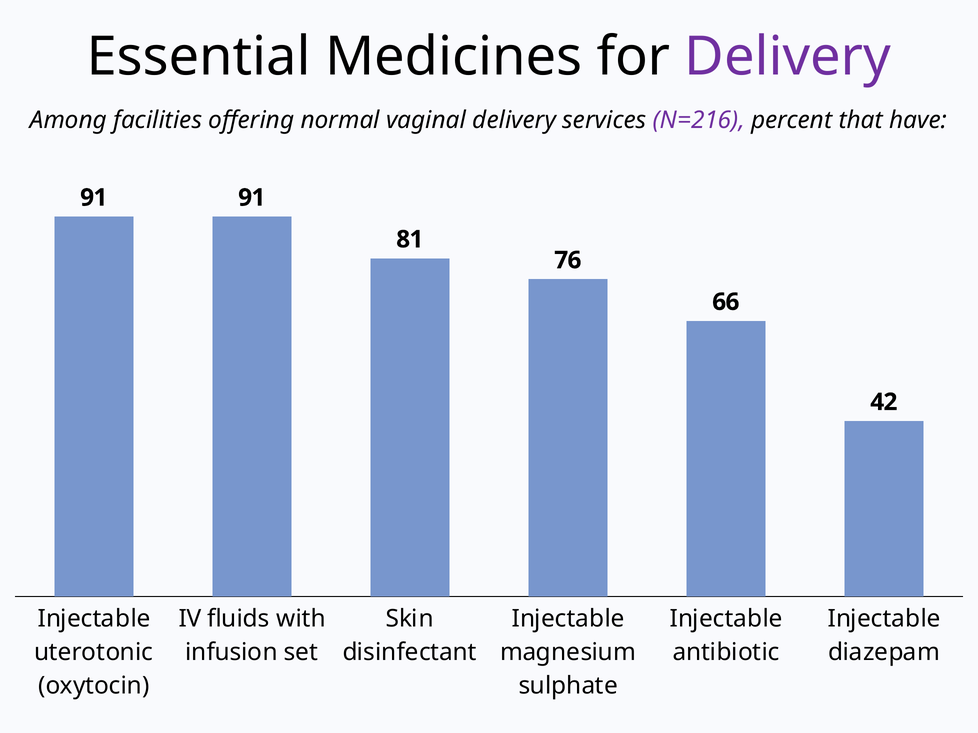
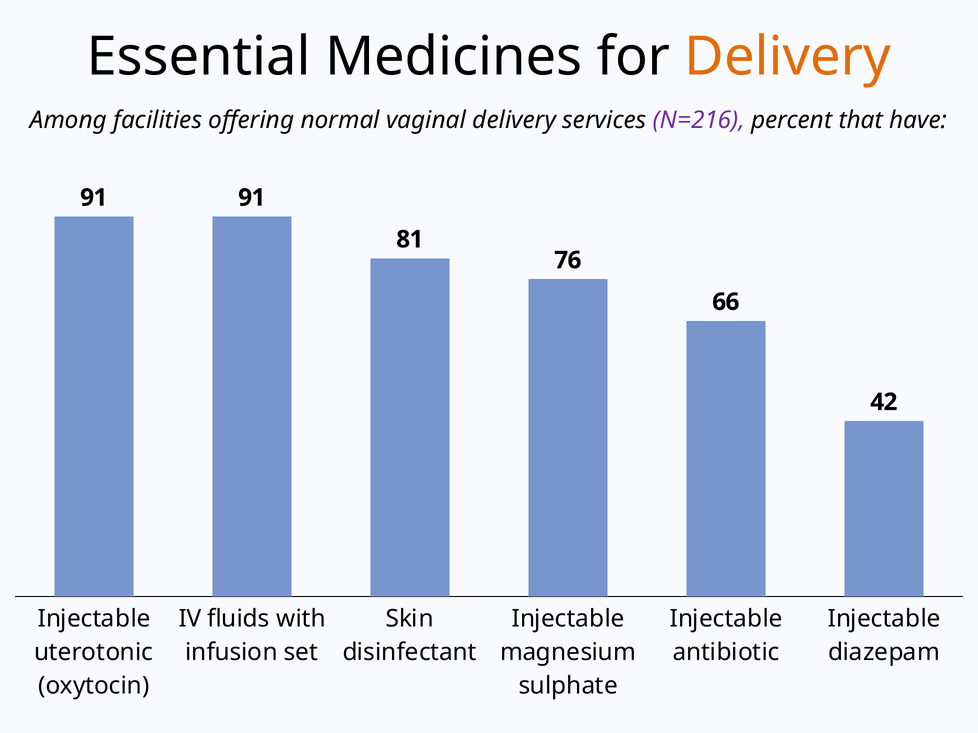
Delivery at (788, 57) colour: purple -> orange
